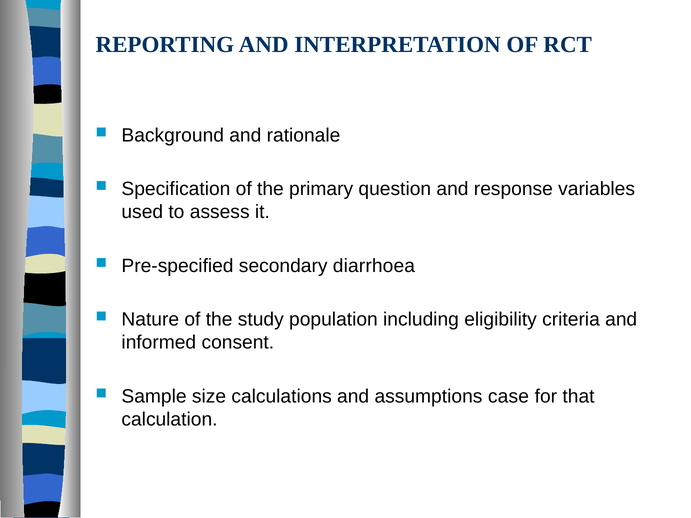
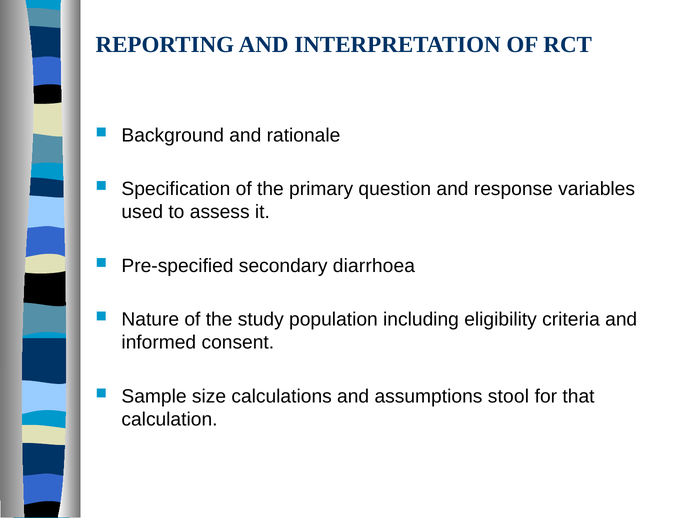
case: case -> stool
